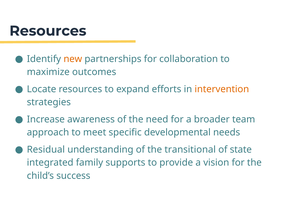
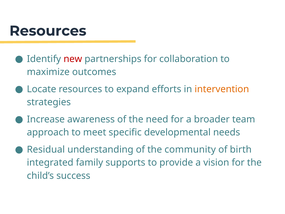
new colour: orange -> red
transitional: transitional -> community
state: state -> birth
